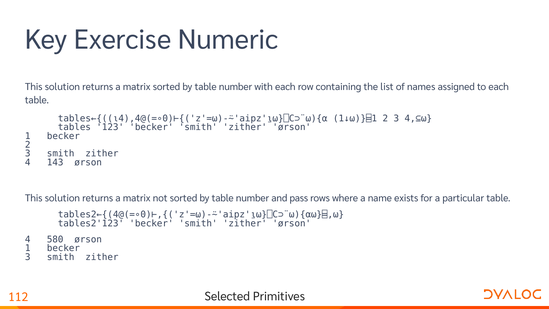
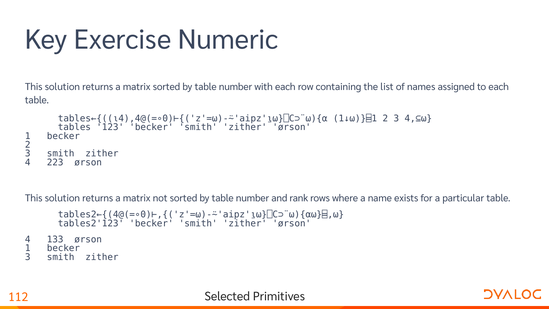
143: 143 -> 223
pass: pass -> rank
580: 580 -> 133
